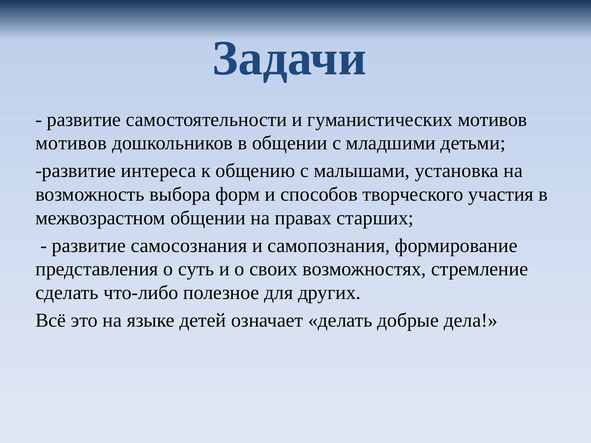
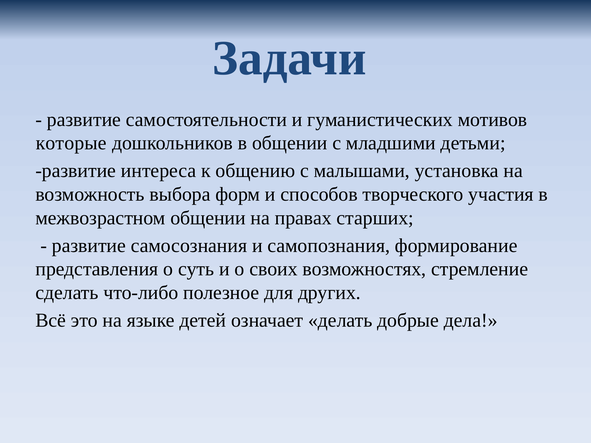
мотивов at (71, 143): мотивов -> которые
